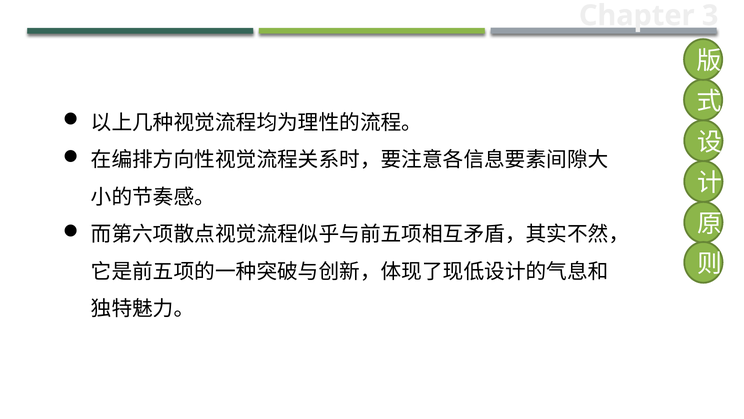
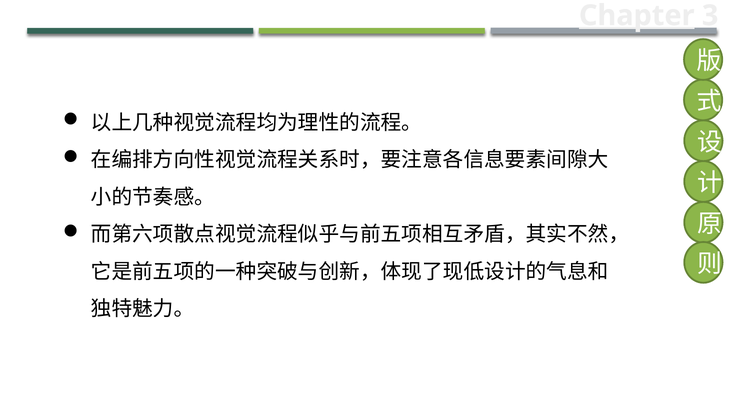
Chapter underline: none -> present
